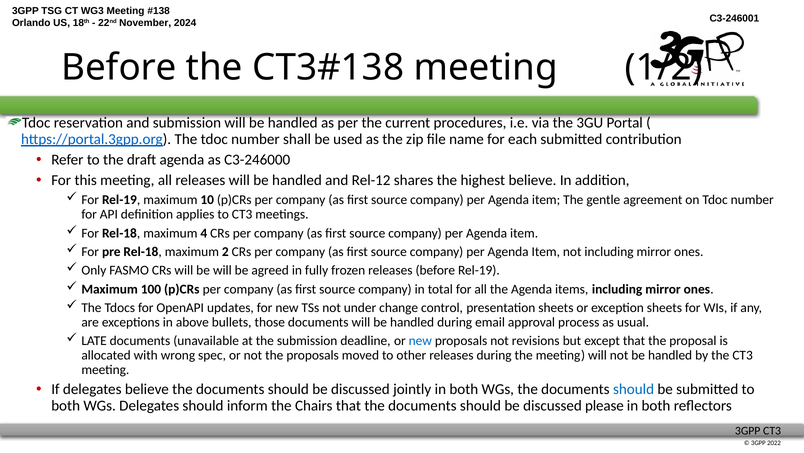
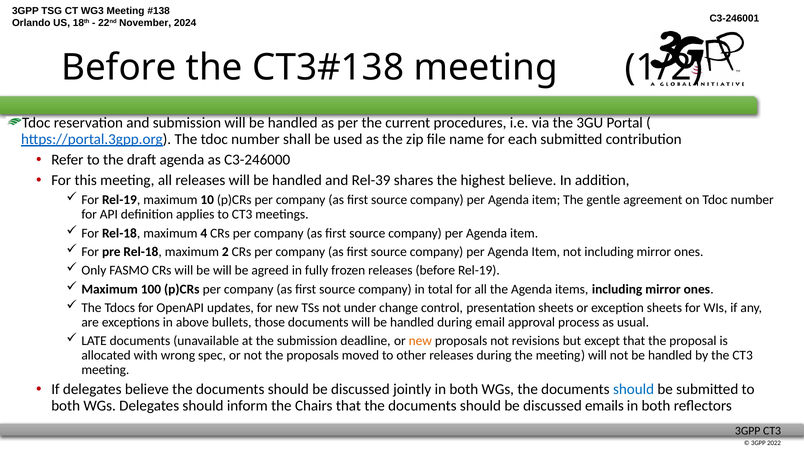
Rel-12: Rel-12 -> Rel-39
new at (420, 340) colour: blue -> orange
please: please -> emails
